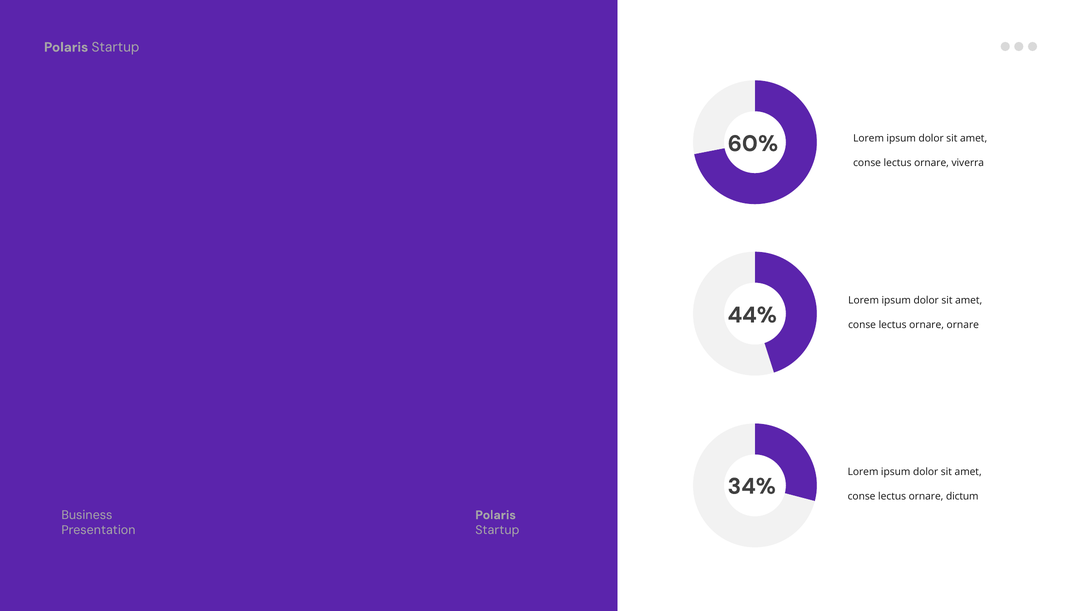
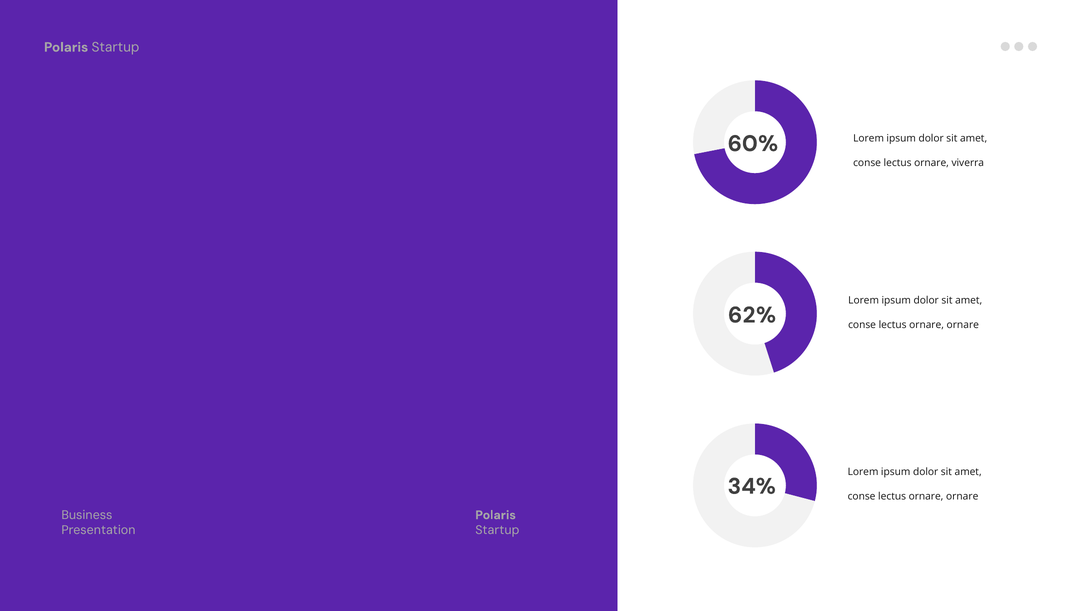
44%: 44% -> 62%
dictum at (962, 496): dictum -> ornare
